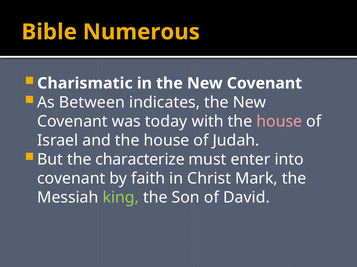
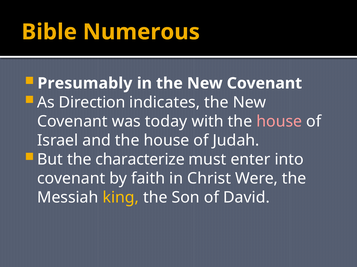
Charismatic: Charismatic -> Presumably
Between: Between -> Direction
Mark: Mark -> Were
king colour: light green -> yellow
